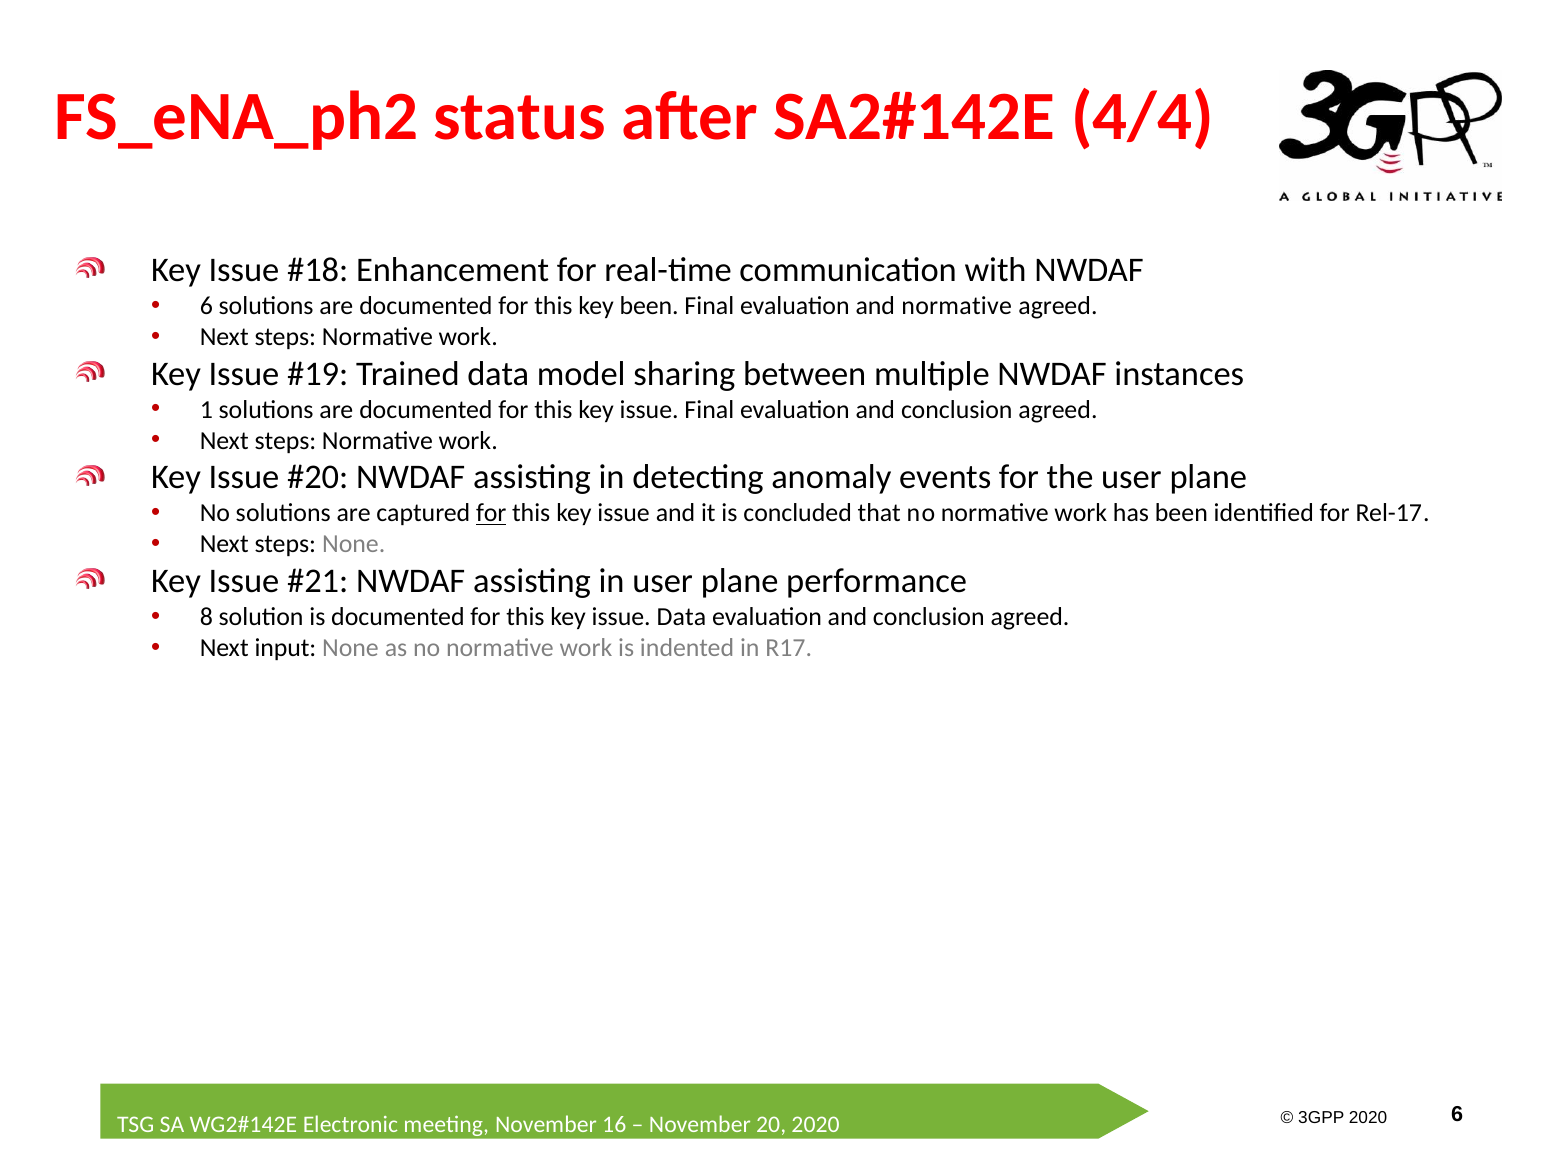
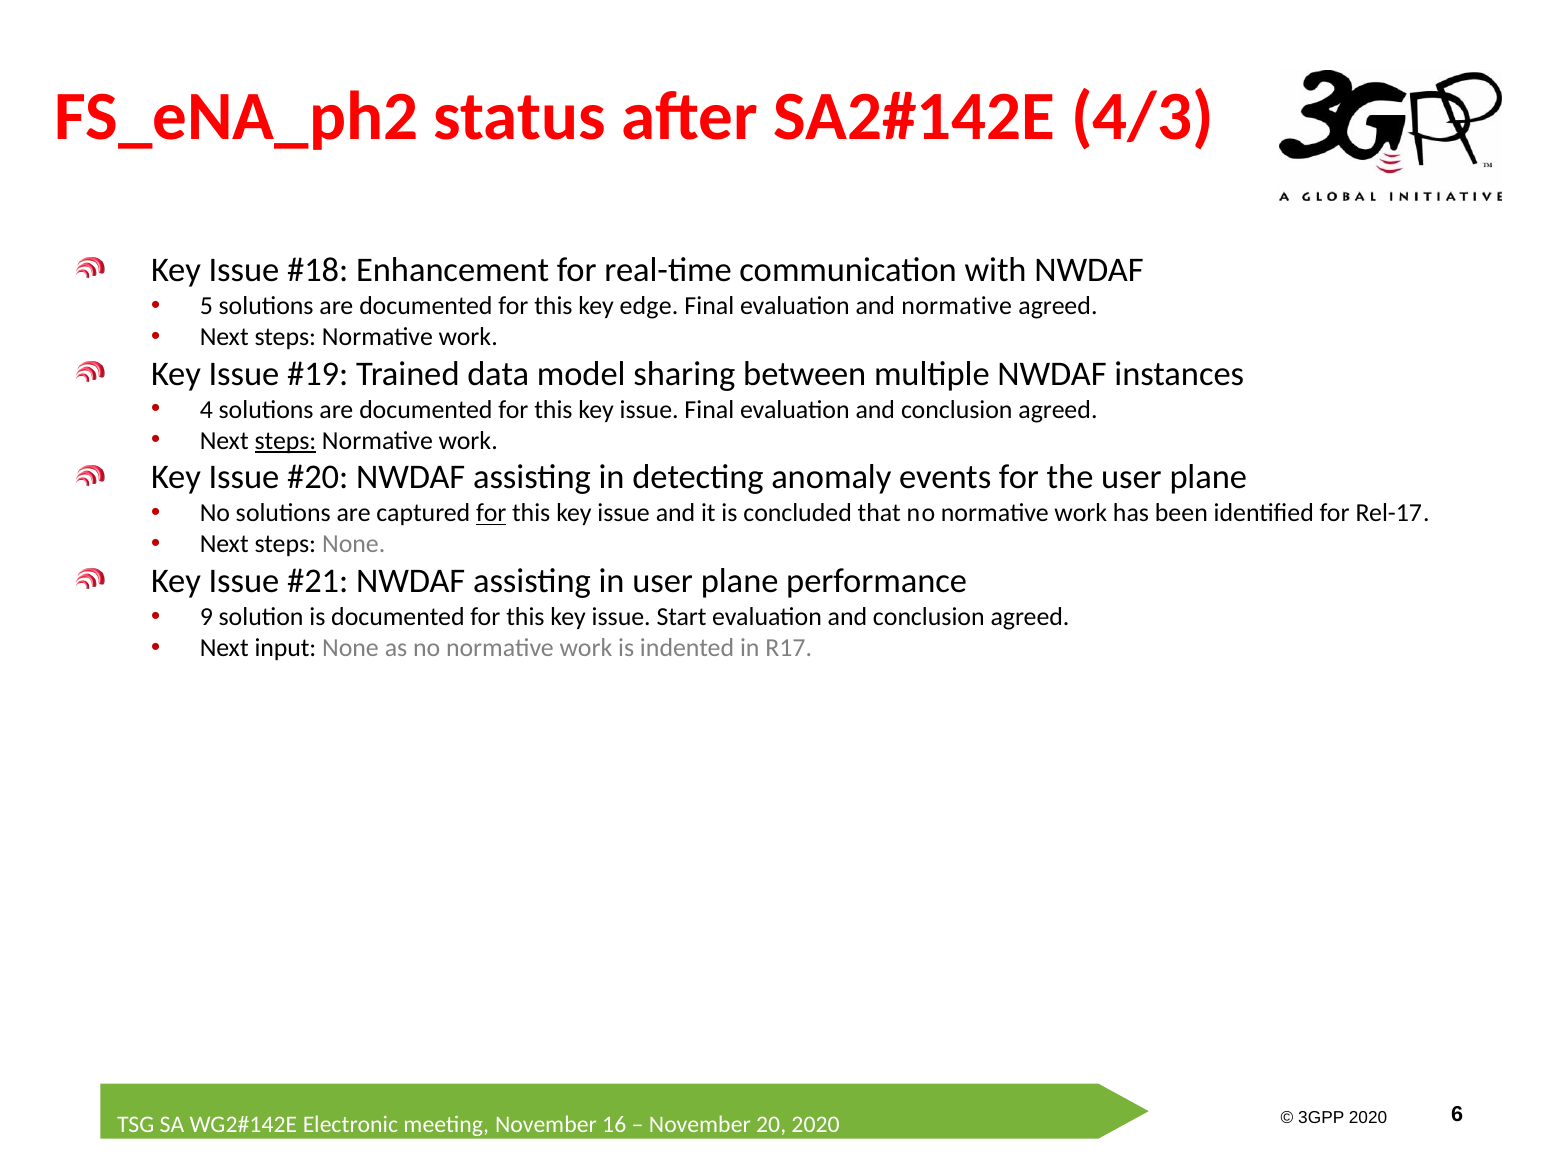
4/4: 4/4 -> 4/3
6 at (206, 306): 6 -> 5
key been: been -> edge
1: 1 -> 4
steps at (285, 441) underline: none -> present
8: 8 -> 9
issue Data: Data -> Start
